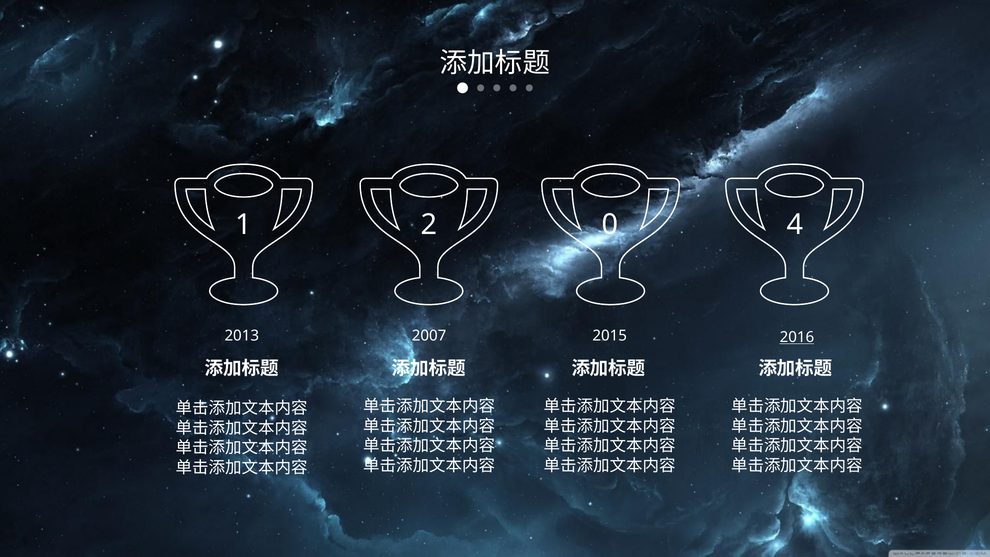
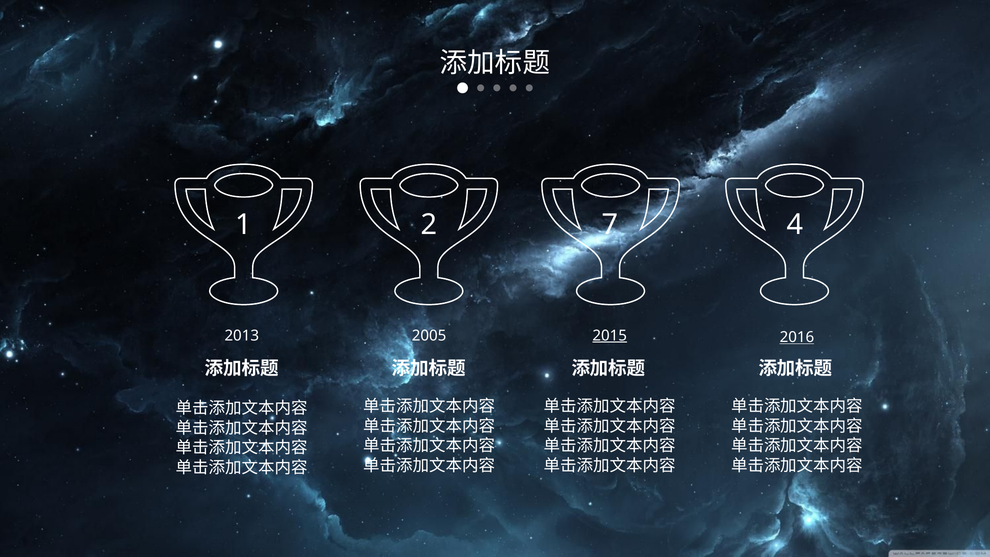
0: 0 -> 7
2007: 2007 -> 2005
2015 underline: none -> present
